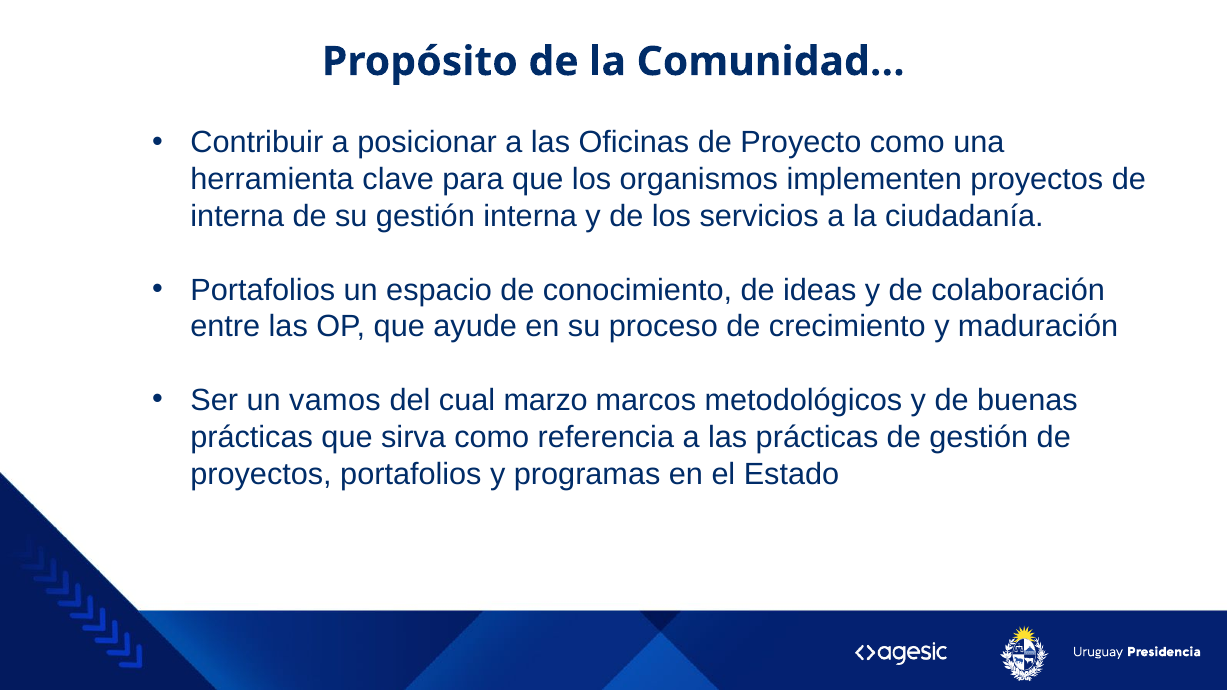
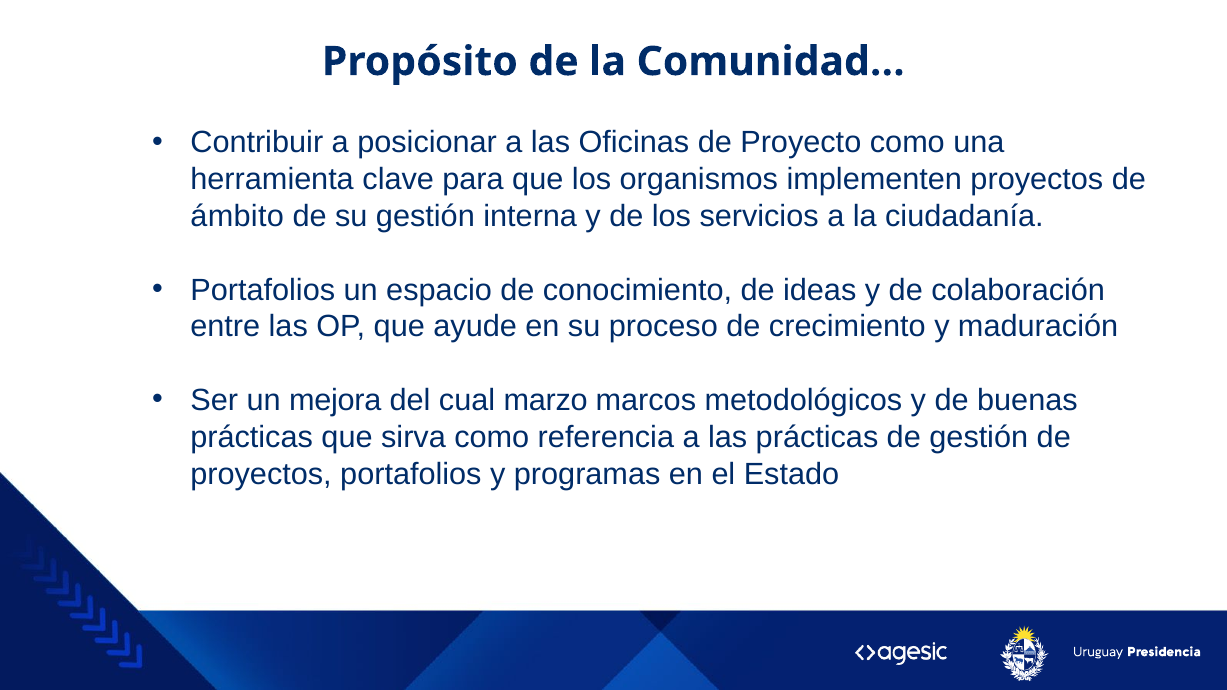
interna at (237, 216): interna -> ámbito
vamos: vamos -> mejora
